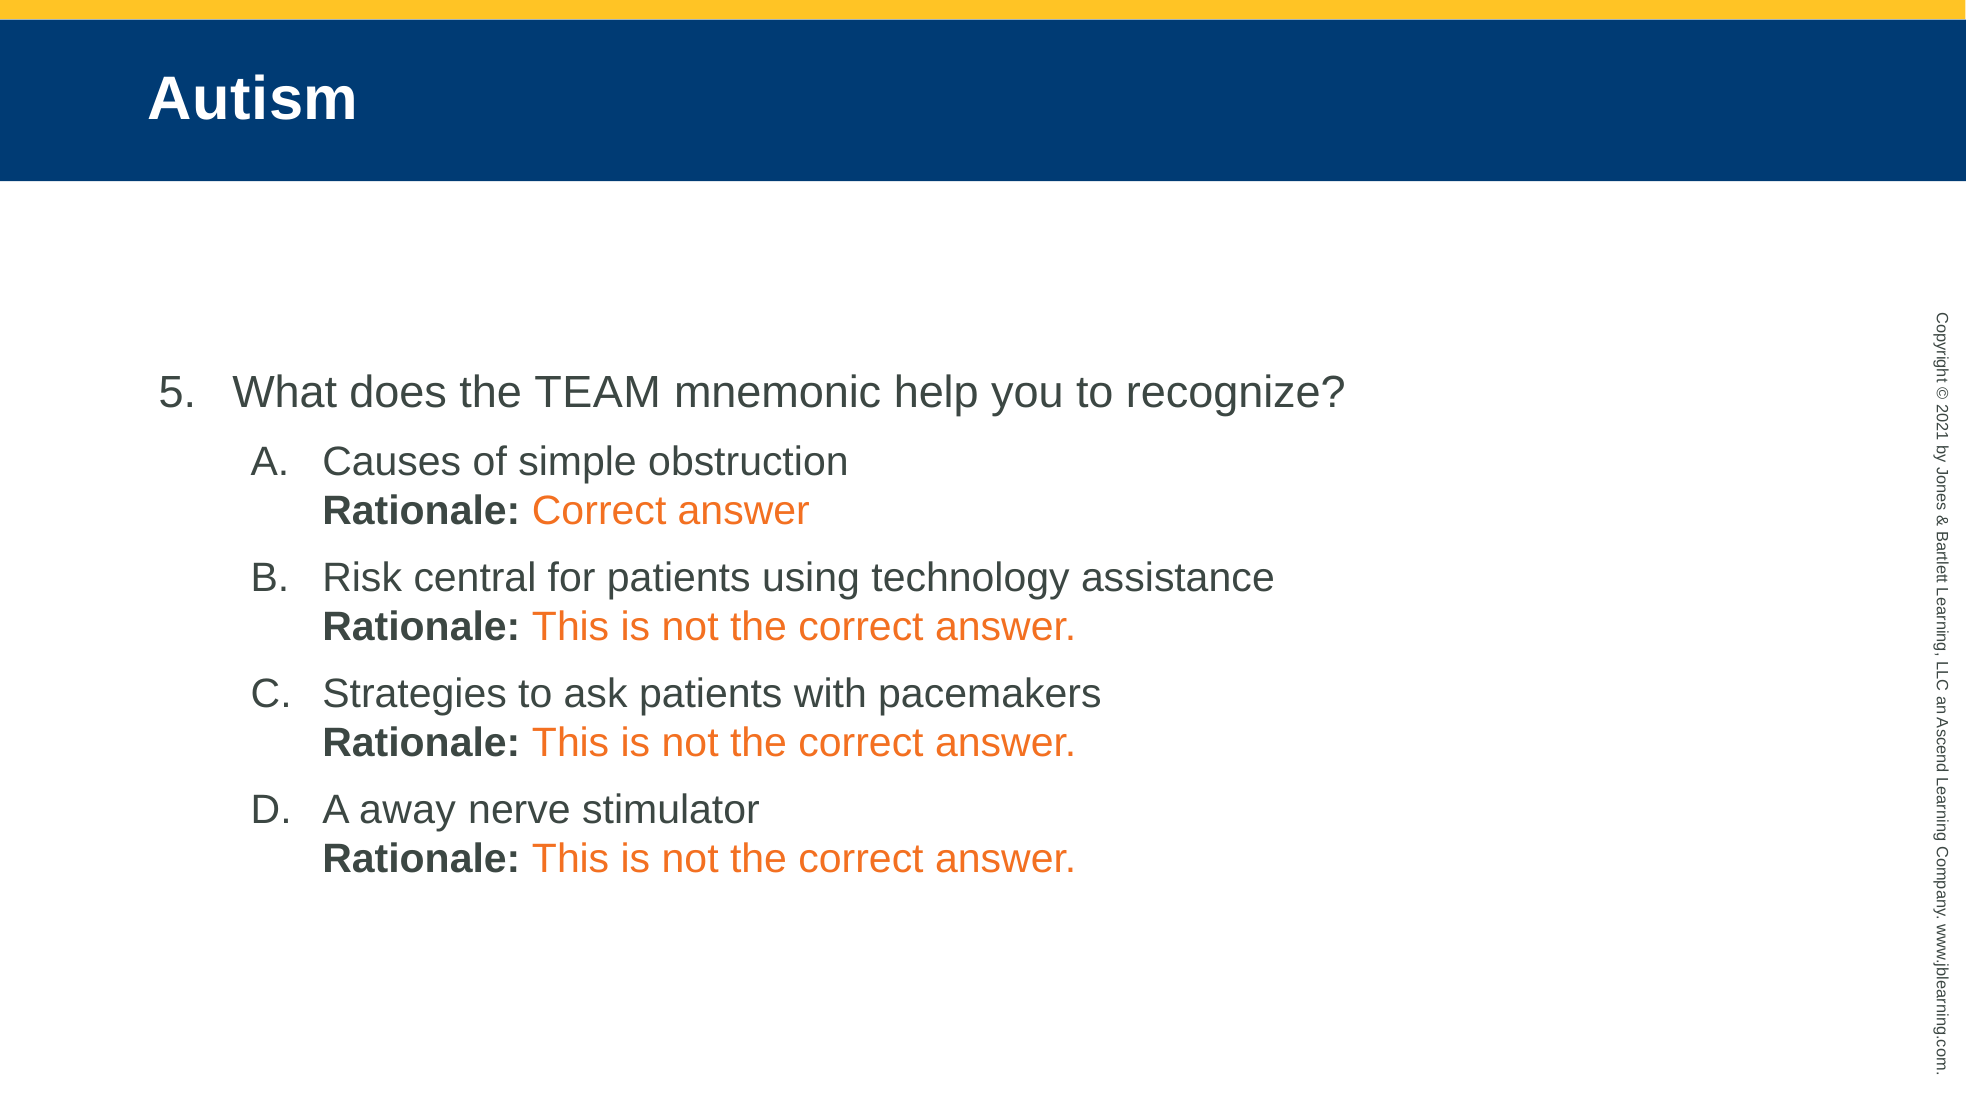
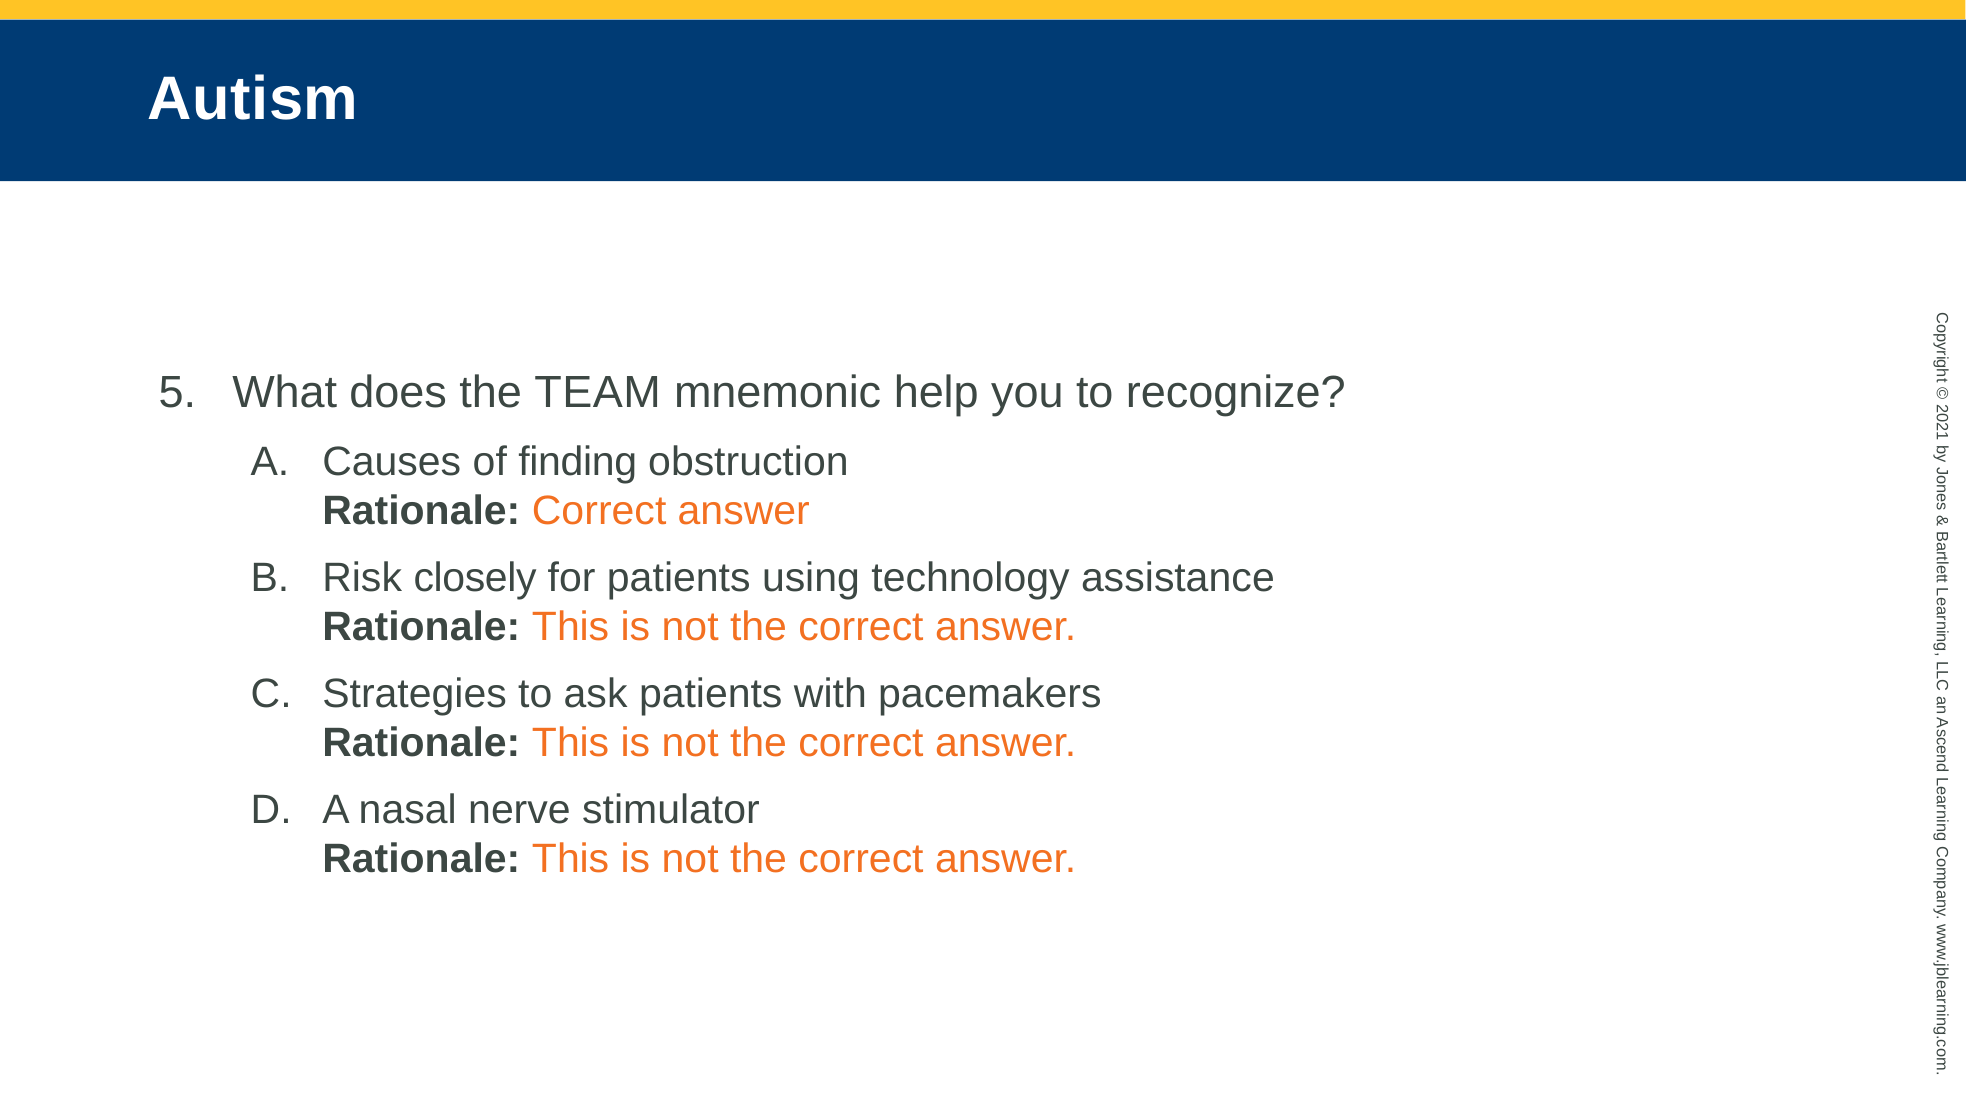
simple: simple -> finding
central: central -> closely
away: away -> nasal
